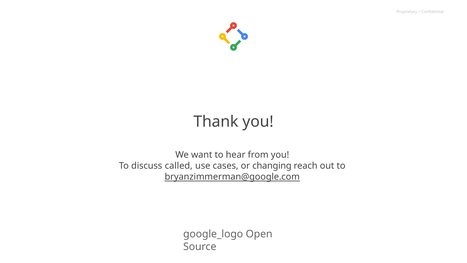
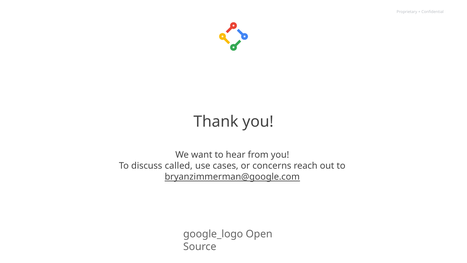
changing: changing -> concerns
